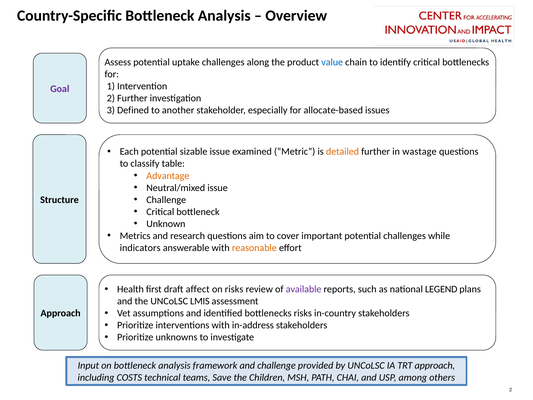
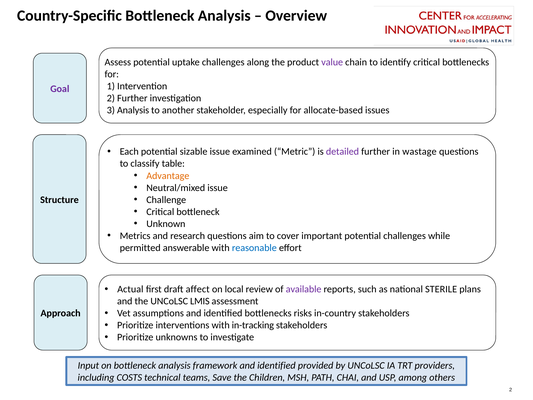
value colour: blue -> purple
3 Defined: Defined -> Analysis
detailed colour: orange -> purple
indicators: indicators -> permitted
reasonable colour: orange -> blue
Health: Health -> Actual
on risks: risks -> local
LEGEND: LEGEND -> STERILE
in-address: in-address -> in-tracking
framework and challenge: challenge -> identified
TRT approach: approach -> providers
